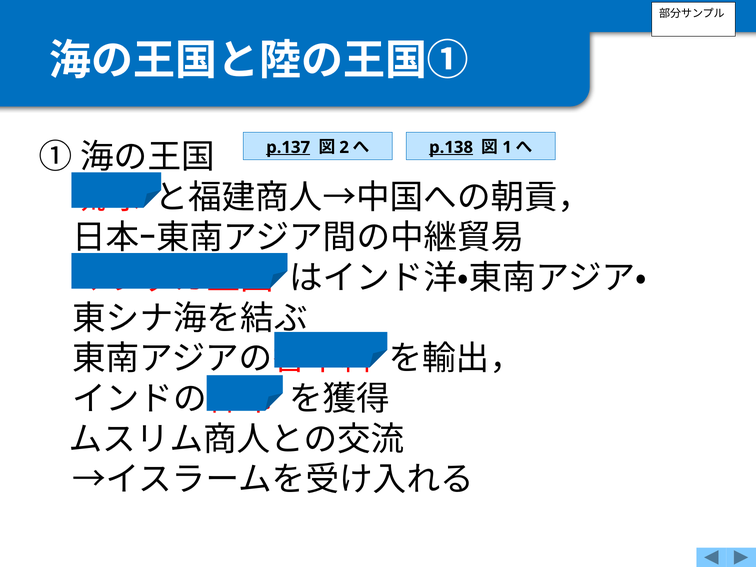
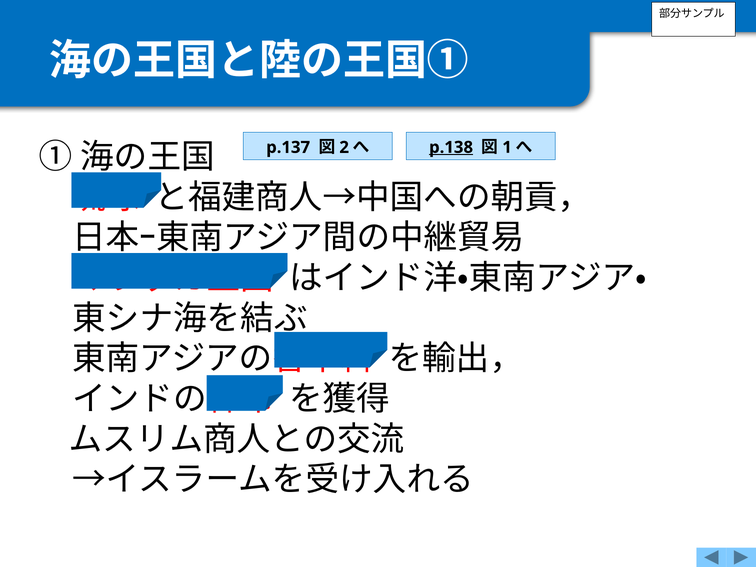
p.137 underline: present -> none
